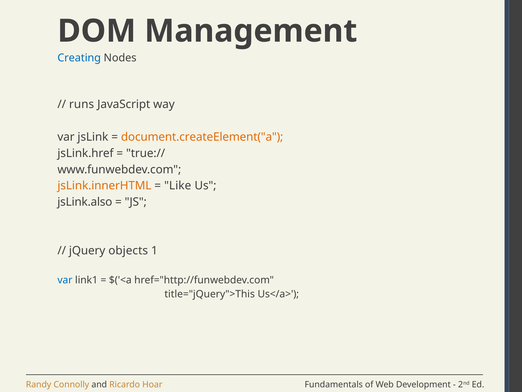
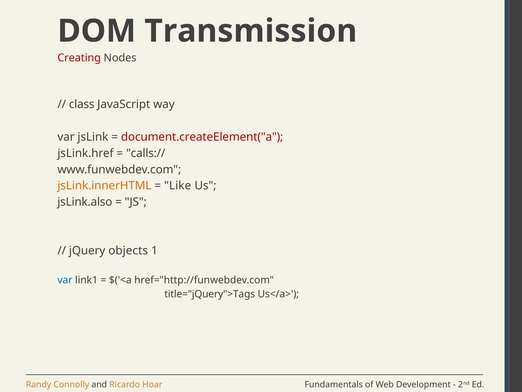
Management: Management -> Transmission
Creating colour: blue -> red
runs: runs -> class
document.createElement("a colour: orange -> red
true://: true:// -> calls://
title="jQuery">This: title="jQuery">This -> title="jQuery">Tags
